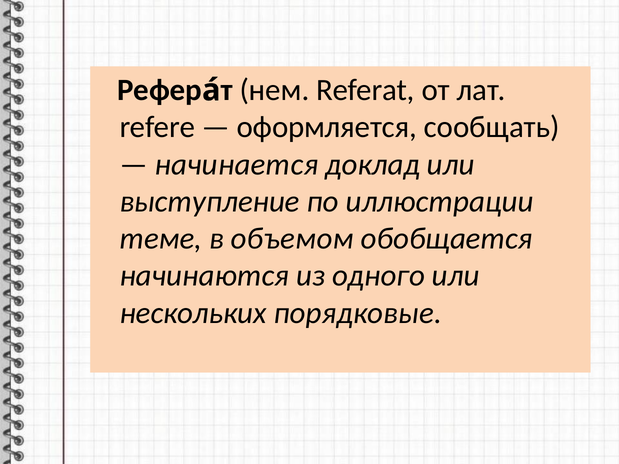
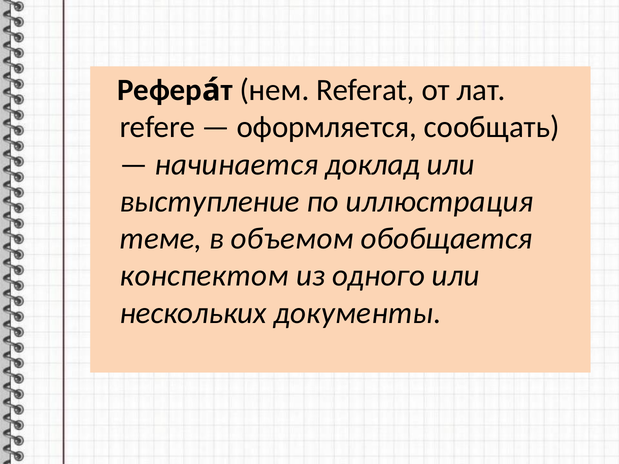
иллюстрации: иллюстрации -> иллюстрация
начинаются: начинаются -> конспектом
порядковые: порядковые -> документы
